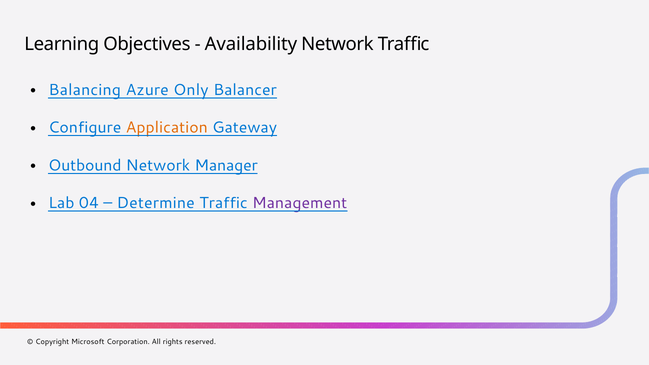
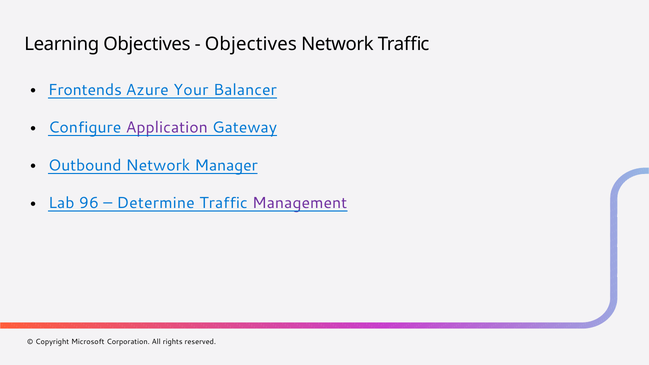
Availability at (251, 44): Availability -> Objectives
Balancing: Balancing -> Frontends
Only: Only -> Your
Application colour: orange -> purple
04: 04 -> 96
